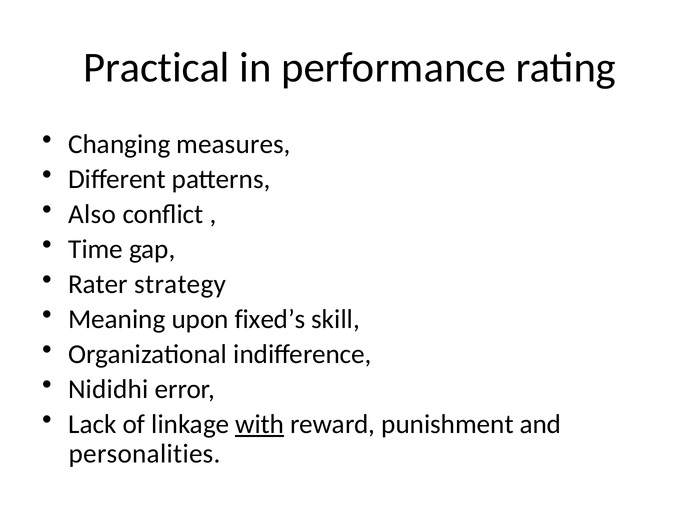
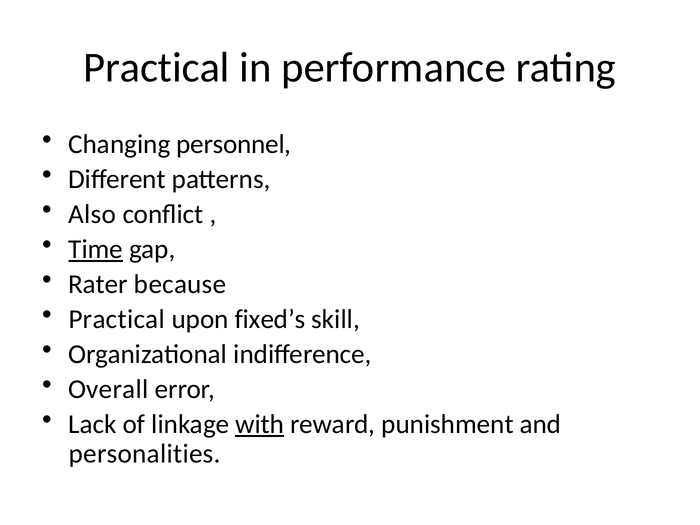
measures: measures -> personnel
Time underline: none -> present
strategy: strategy -> because
Meaning at (117, 319): Meaning -> Practical
Nididhi: Nididhi -> Overall
